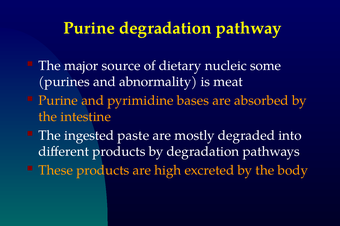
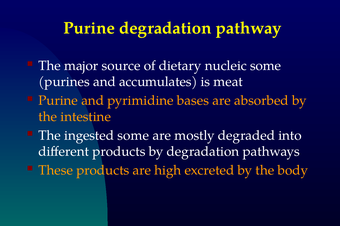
abnormality: abnormality -> accumulates
ingested paste: paste -> some
